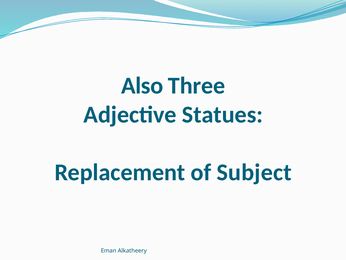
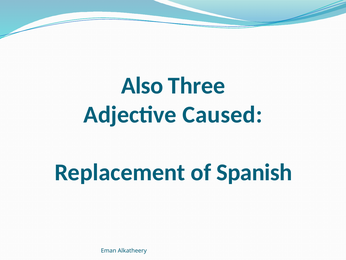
Statues: Statues -> Caused
Subject: Subject -> Spanish
